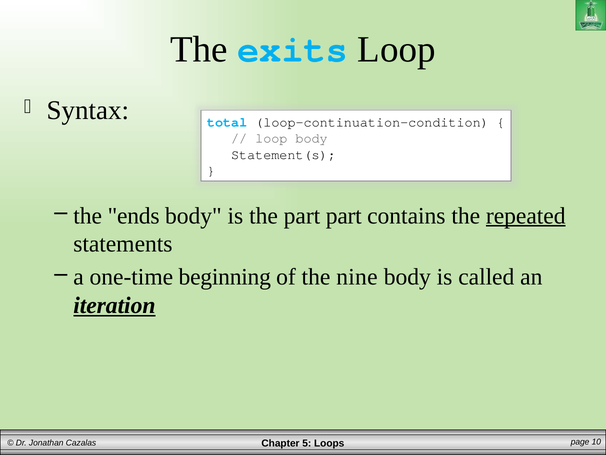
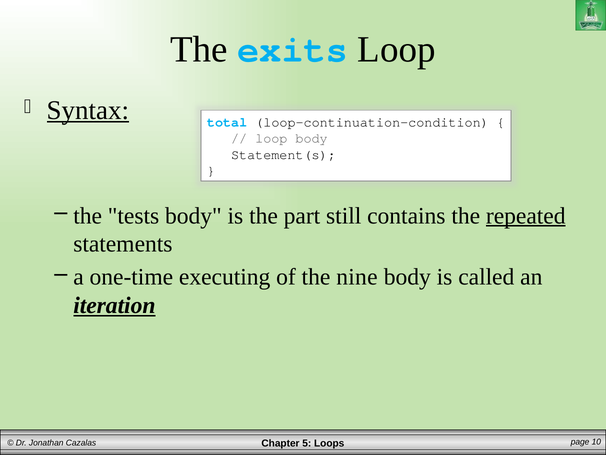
Syntax underline: none -> present
ends: ends -> tests
part part: part -> still
beginning: beginning -> executing
